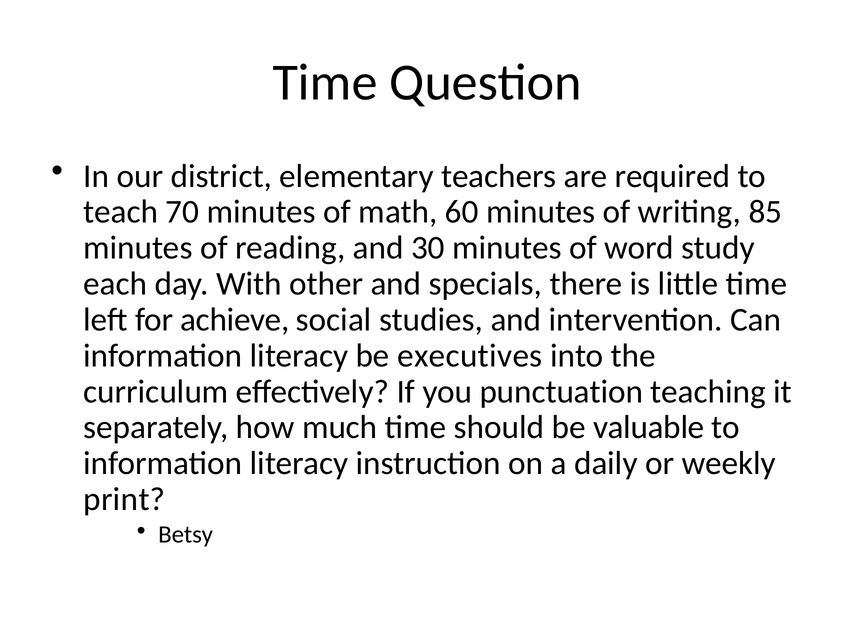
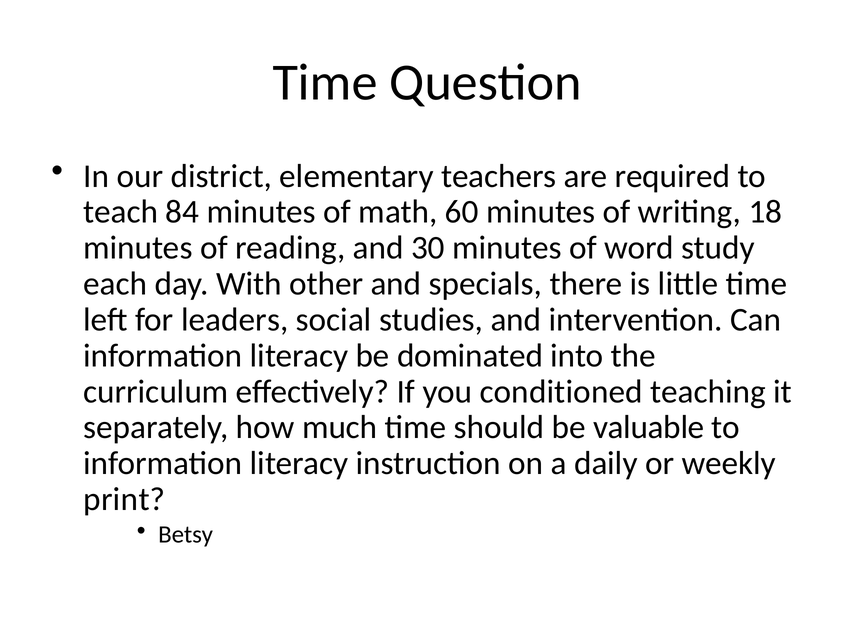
70: 70 -> 84
85: 85 -> 18
achieve: achieve -> leaders
executives: executives -> dominated
punctuation: punctuation -> conditioned
